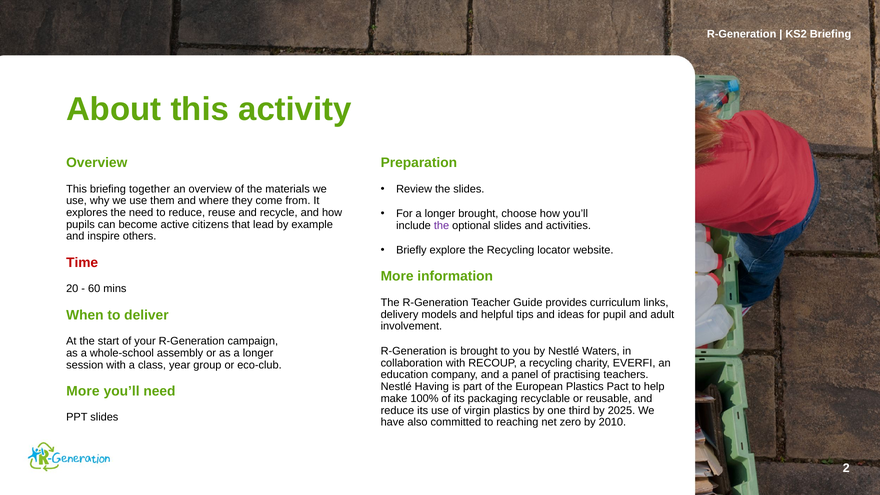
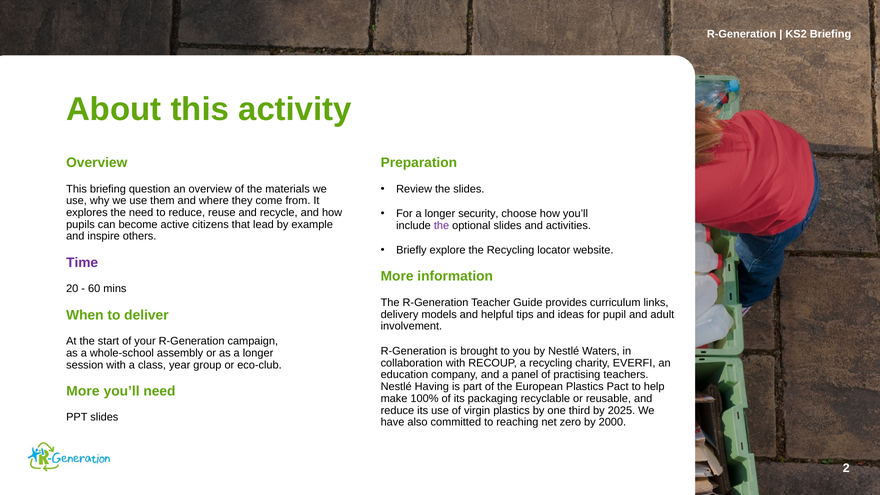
together: together -> question
longer brought: brought -> security
Time colour: red -> purple
2010: 2010 -> 2000
